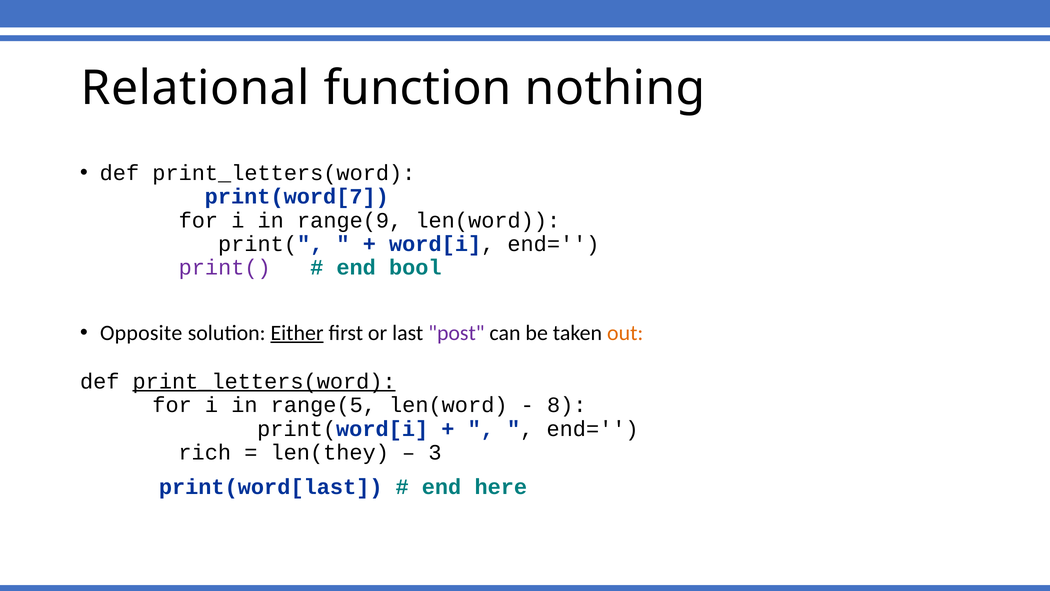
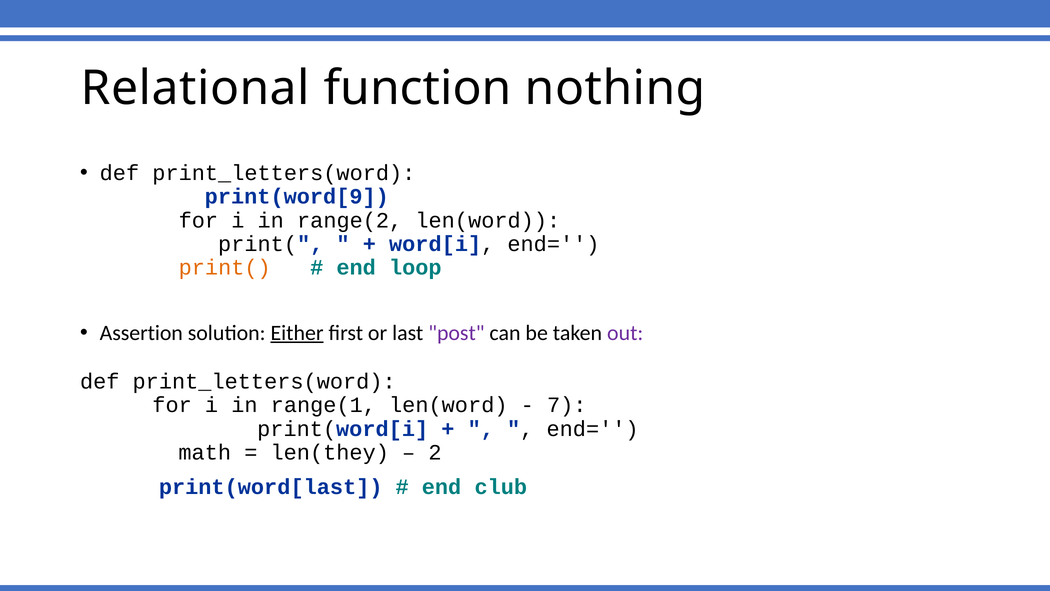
print(word[7: print(word[7 -> print(word[9
range(9: range(9 -> range(2
print( at (225, 267) colour: purple -> orange
bool: bool -> loop
Opposite: Opposite -> Assertion
out colour: orange -> purple
print_letters(word at (264, 381) underline: present -> none
range(5: range(5 -> range(1
8: 8 -> 7
rich: rich -> math
3: 3 -> 2
here: here -> club
